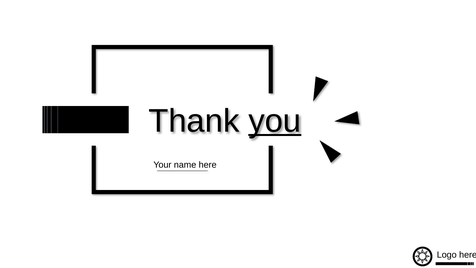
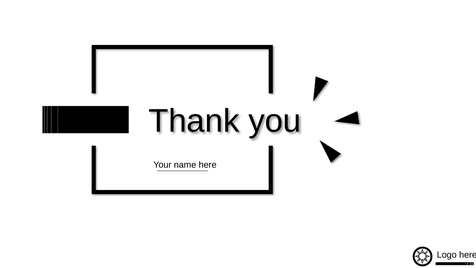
you underline: present -> none
